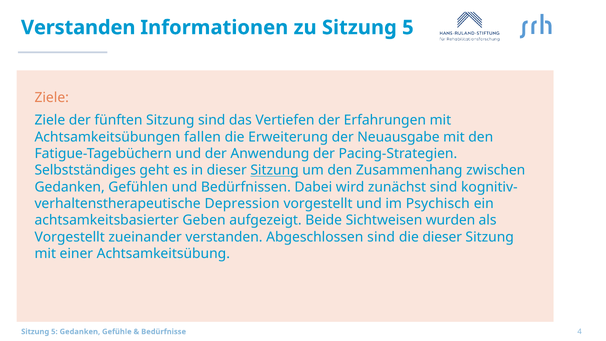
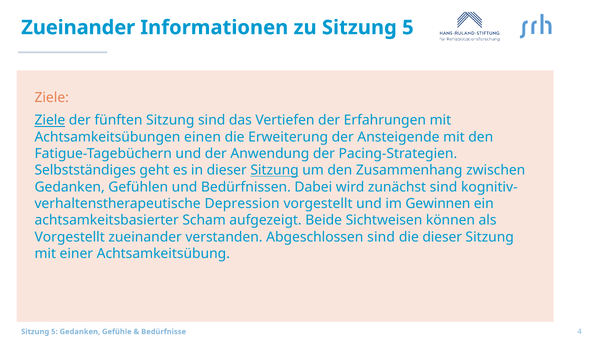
Verstanden at (78, 28): Verstanden -> Zueinander
Ziele at (50, 120) underline: none -> present
fallen: fallen -> einen
Neuausgabe: Neuausgabe -> Ansteigende
Psychisch: Psychisch -> Gewinnen
Geben: Geben -> Scham
wurden: wurden -> können
